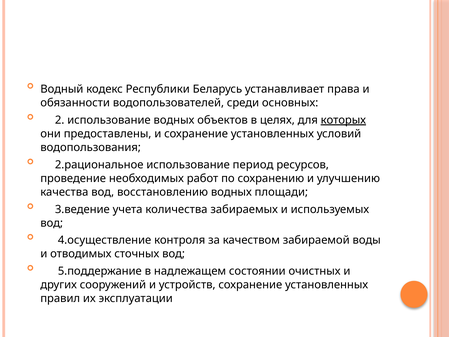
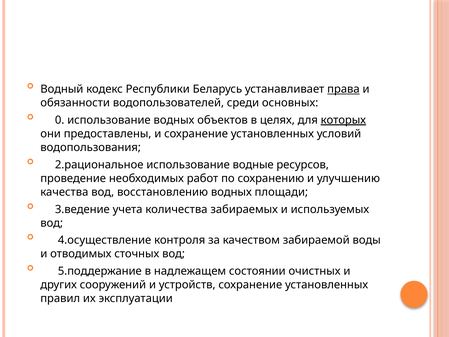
права underline: none -> present
2: 2 -> 0
период: период -> водные
